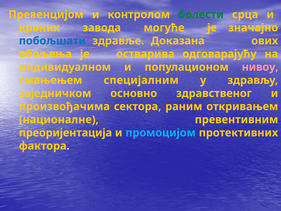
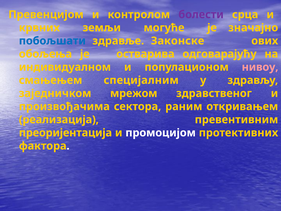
болести colour: green -> purple
завода: завода -> земљи
Доказана: Доказана -> Законске
основно: основно -> мрежом
националне: националне -> реализација
промоцијом colour: light blue -> white
